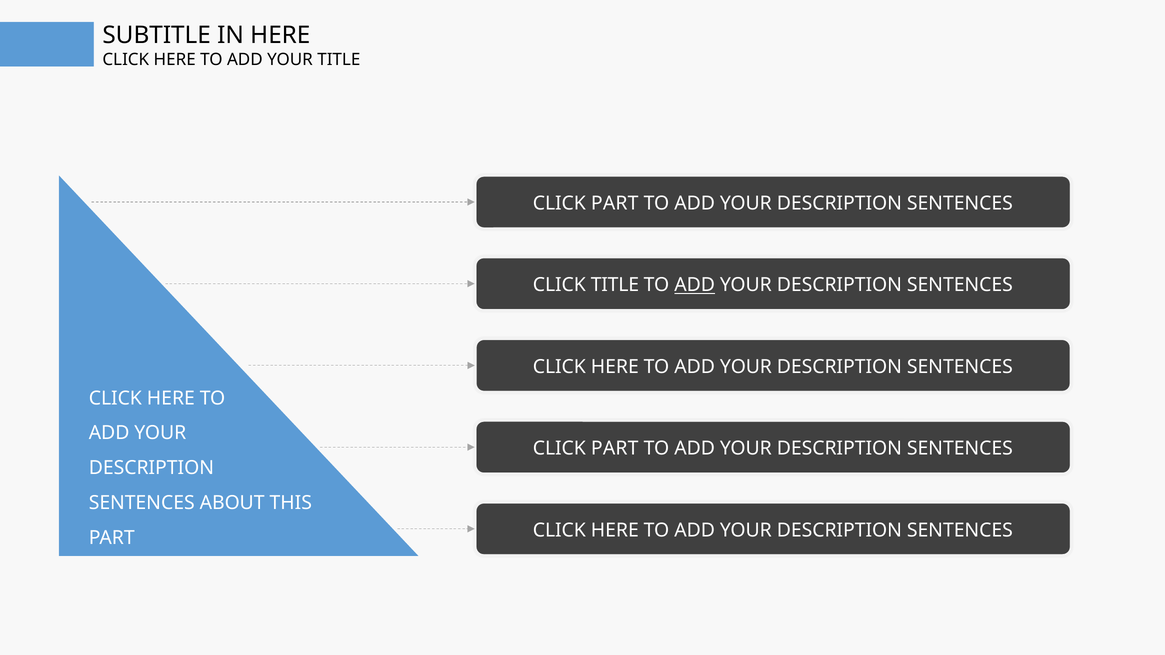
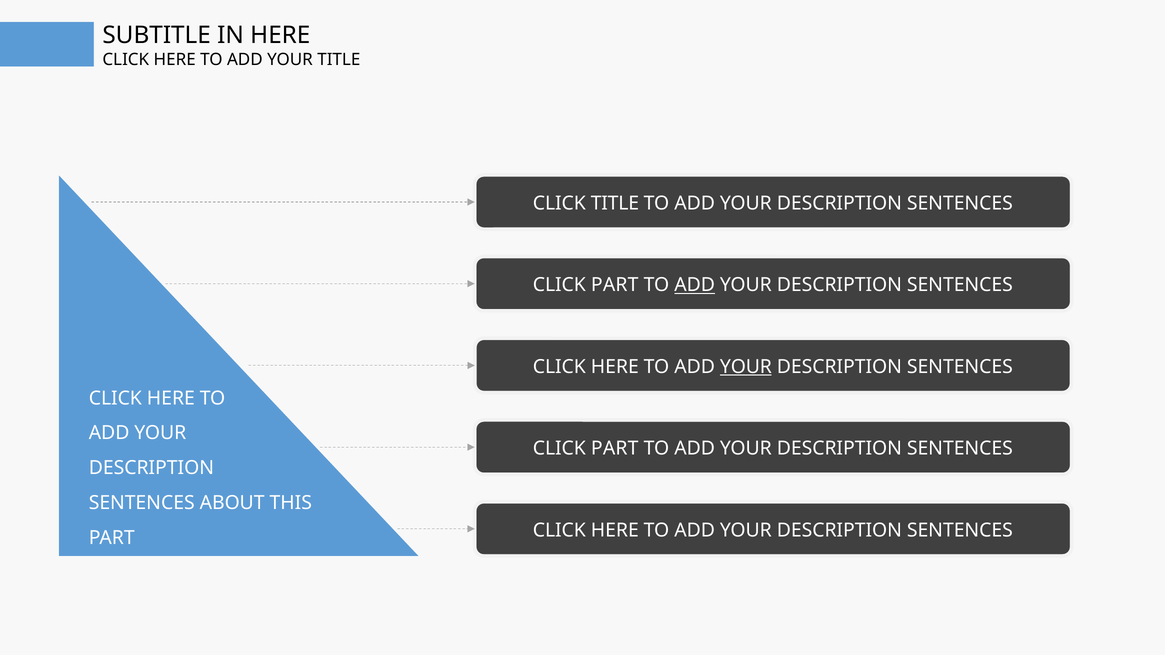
PART at (615, 203): PART -> TITLE
TITLE at (615, 285): TITLE -> PART
YOUR at (746, 367) underline: none -> present
